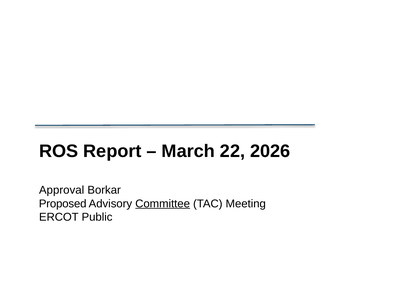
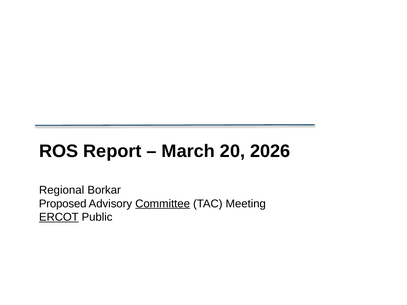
22: 22 -> 20
Approval: Approval -> Regional
ERCOT underline: none -> present
